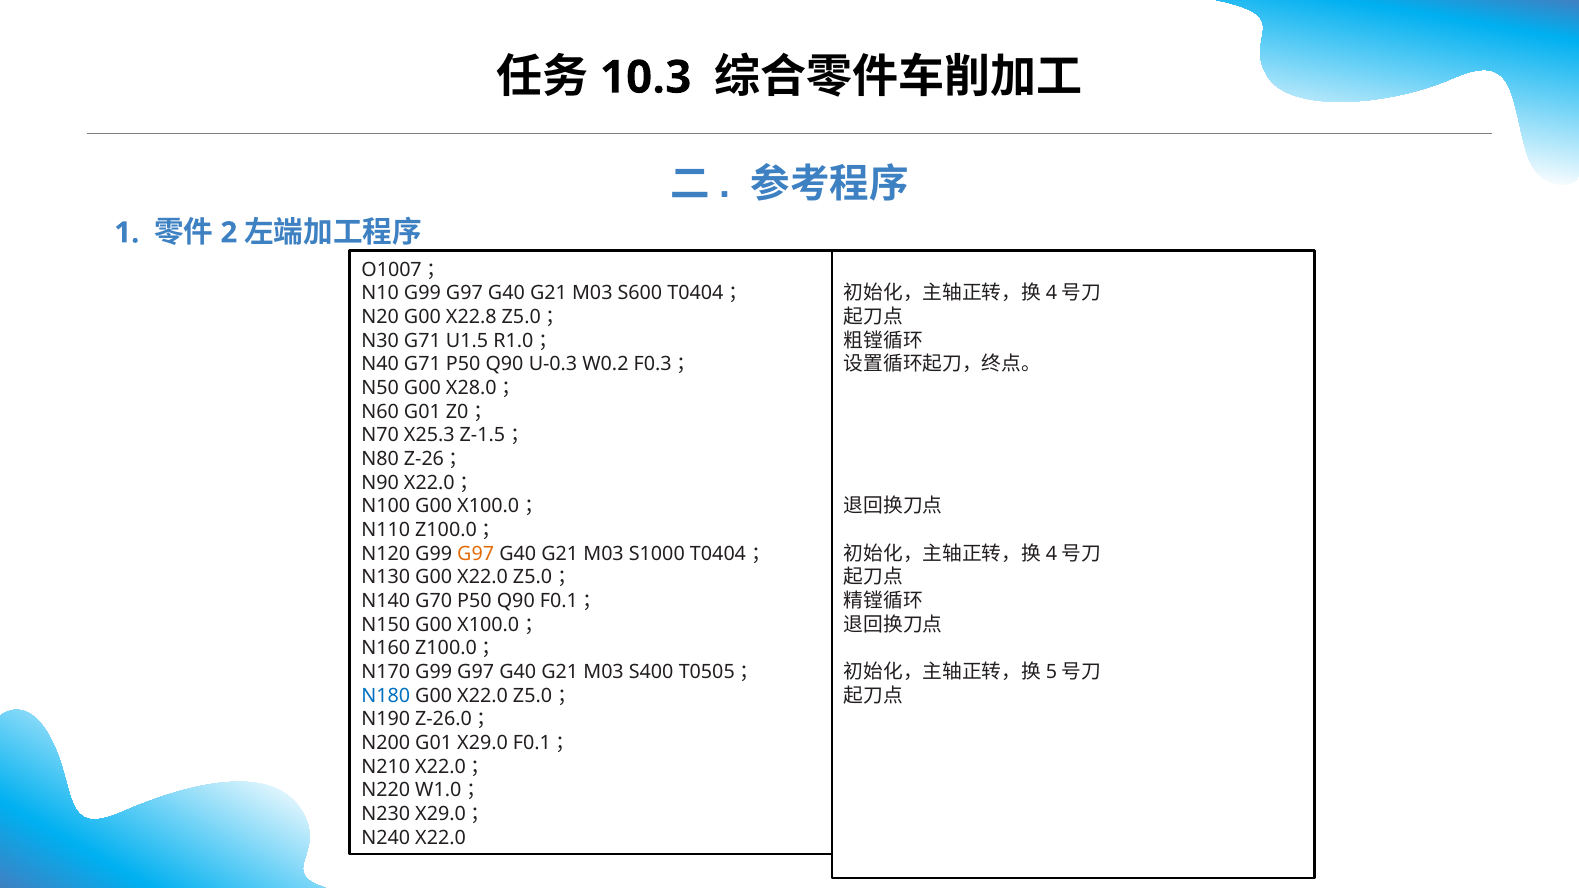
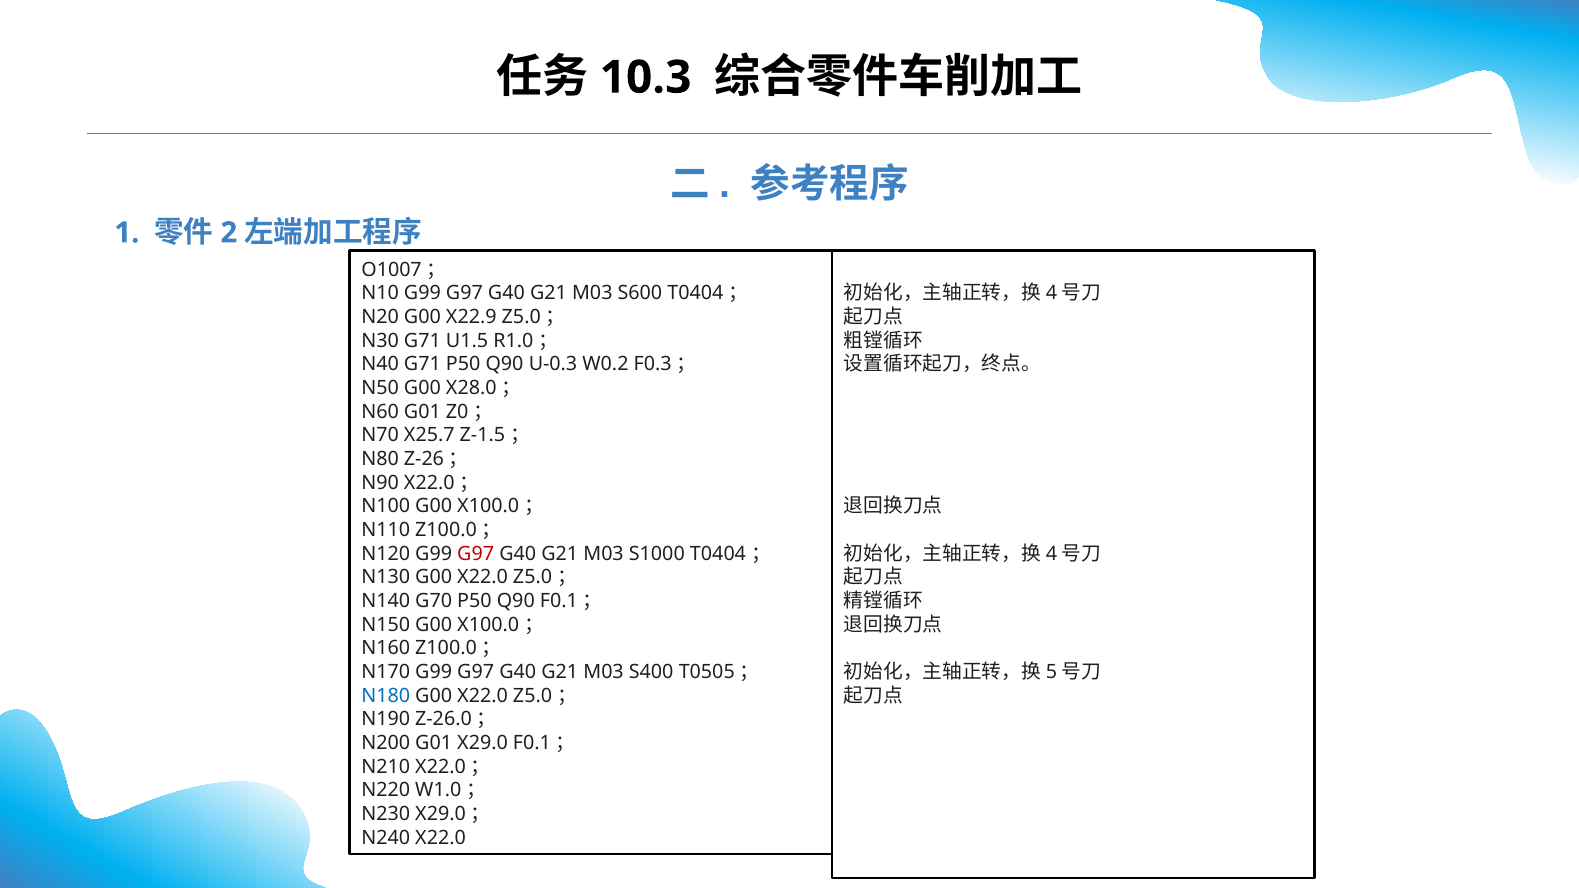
X22.8: X22.8 -> X22.9
X25.3: X25.3 -> X25.7
G97 at (476, 554) colour: orange -> red
